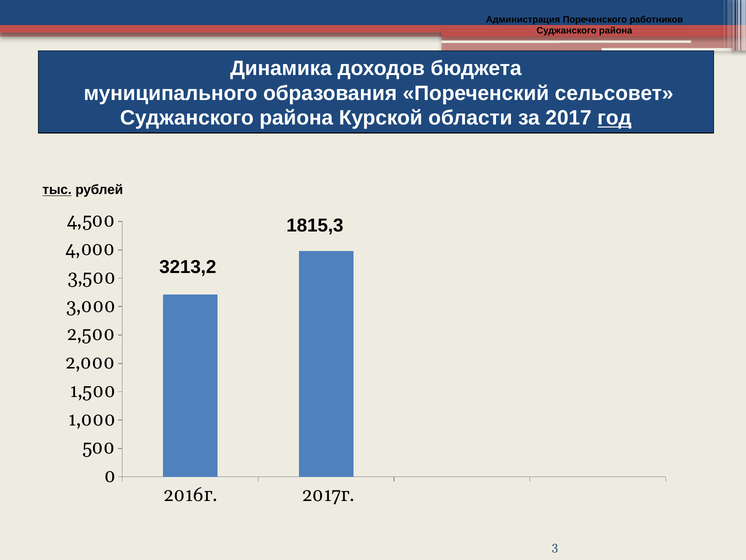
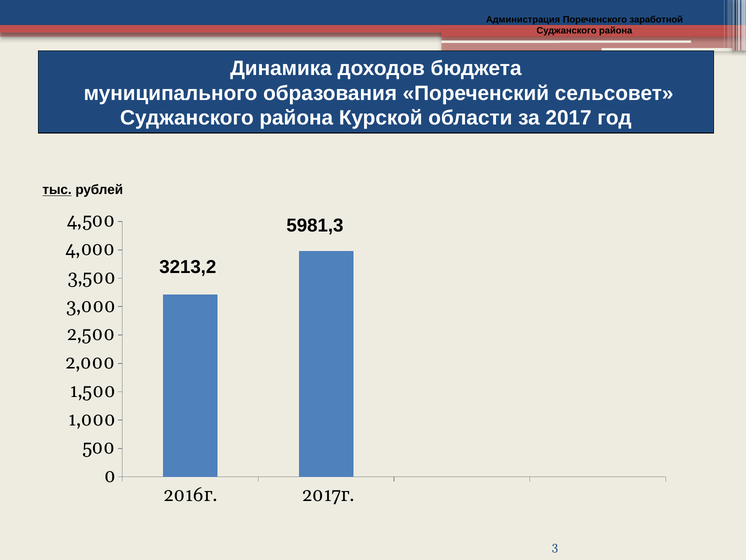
работников: работников -> заработной
год underline: present -> none
1815,3: 1815,3 -> 5981,3
